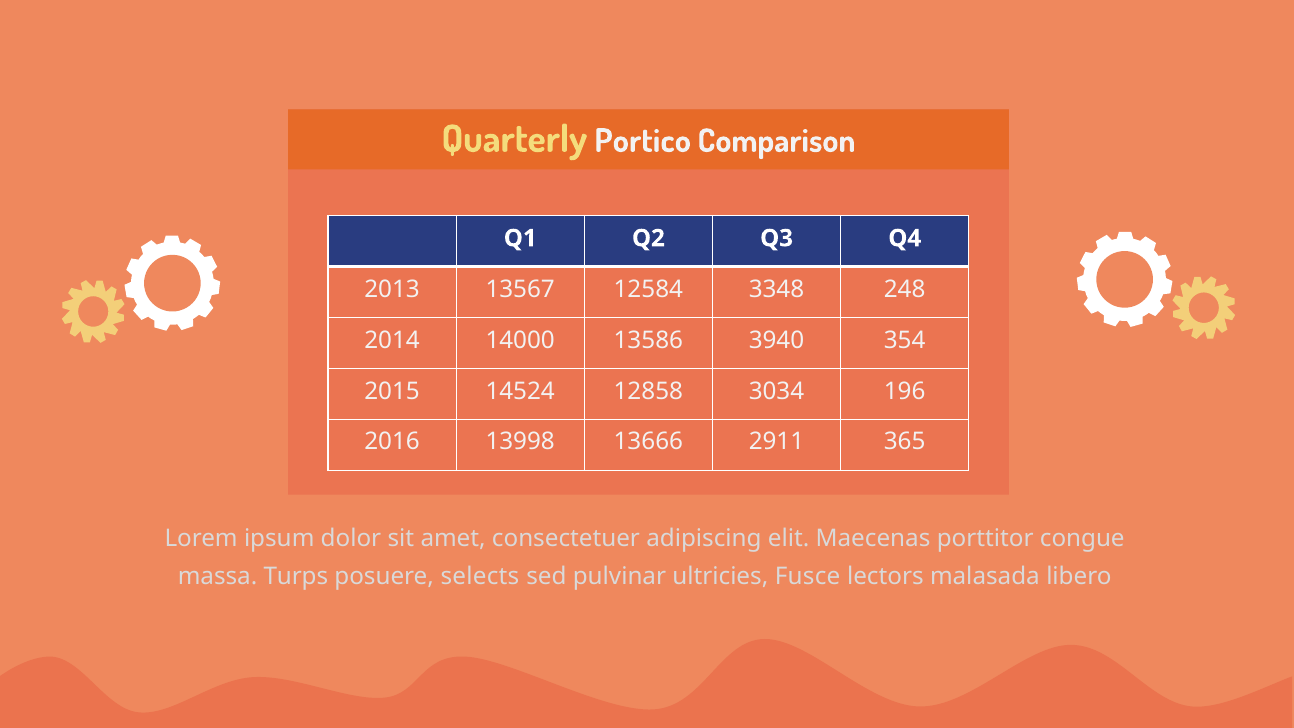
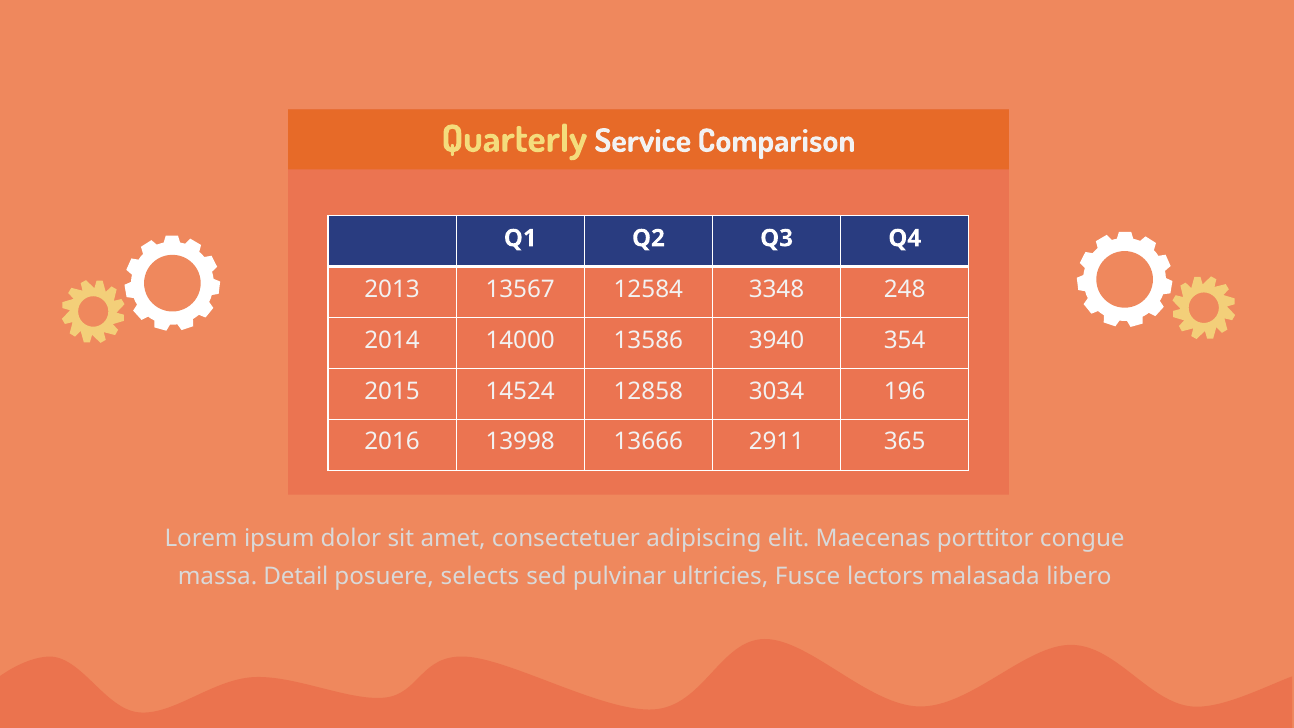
Portico: Portico -> Service
Turps: Turps -> Detail
